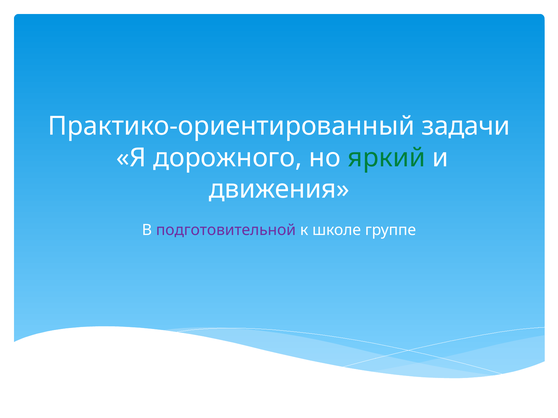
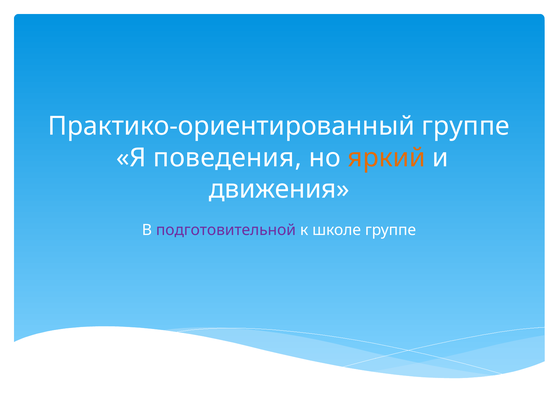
Практико-ориентированный задачи: задачи -> группе
дорожного: дорожного -> поведения
яркий colour: green -> orange
